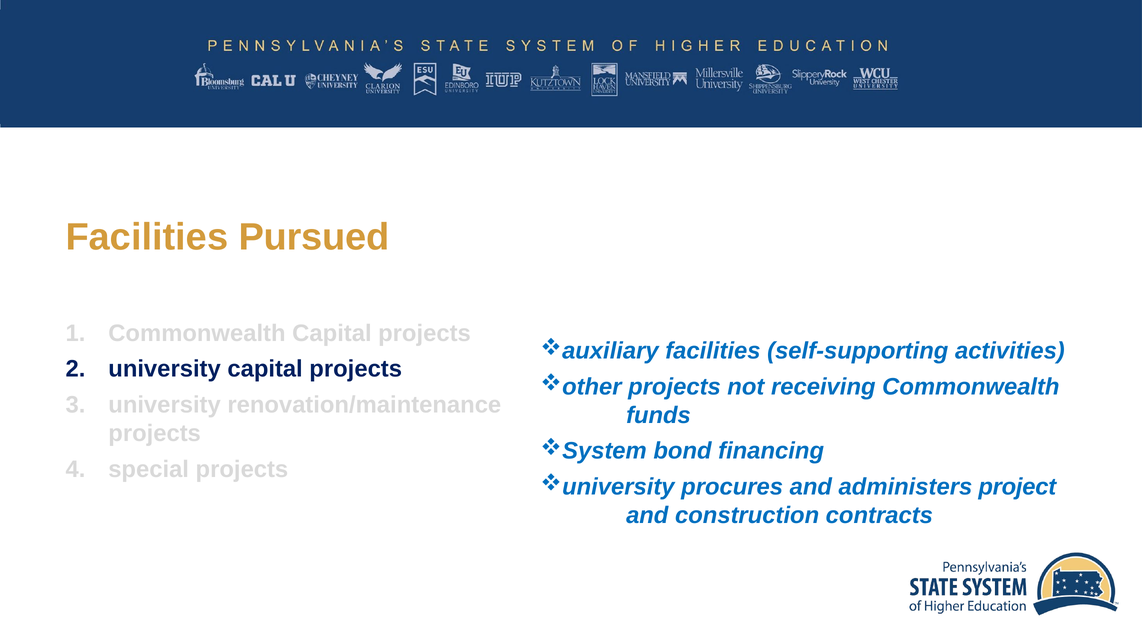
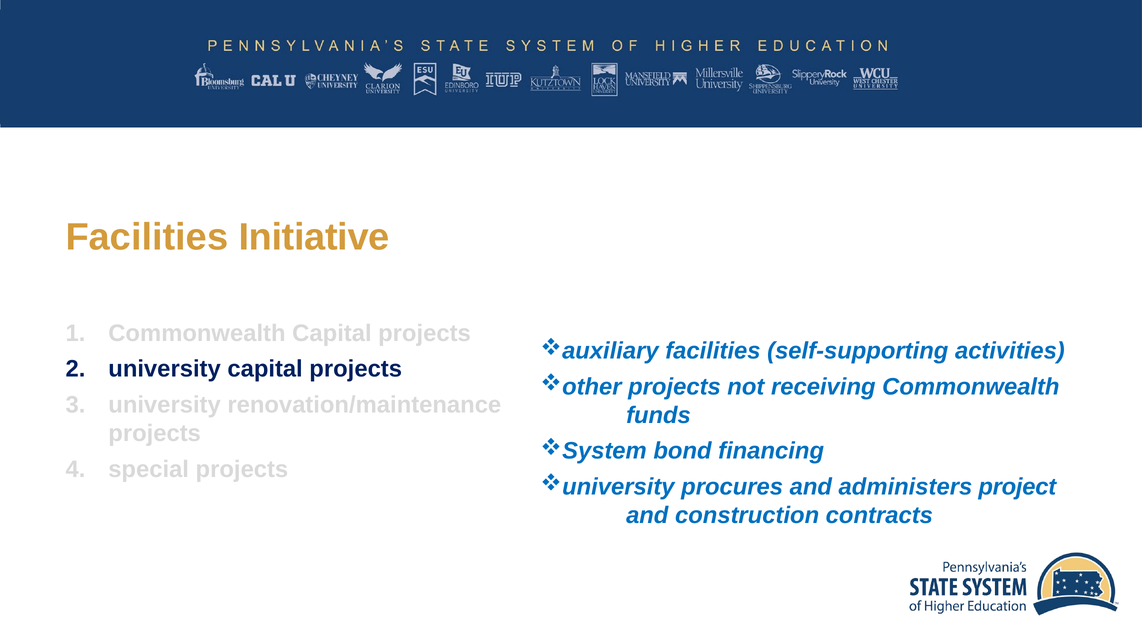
Pursued: Pursued -> Initiative
